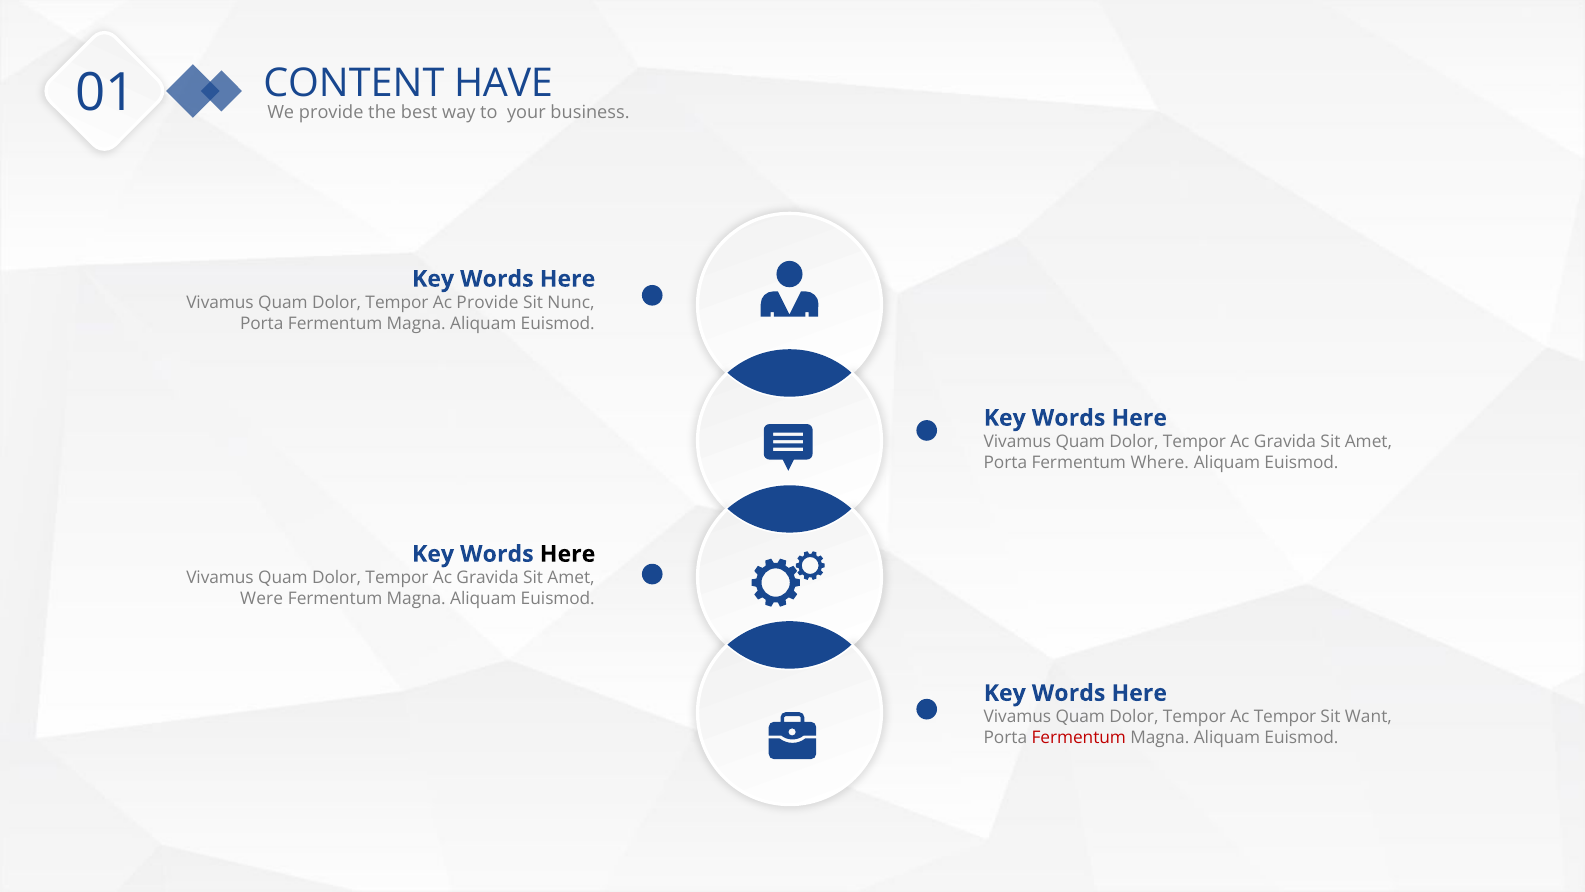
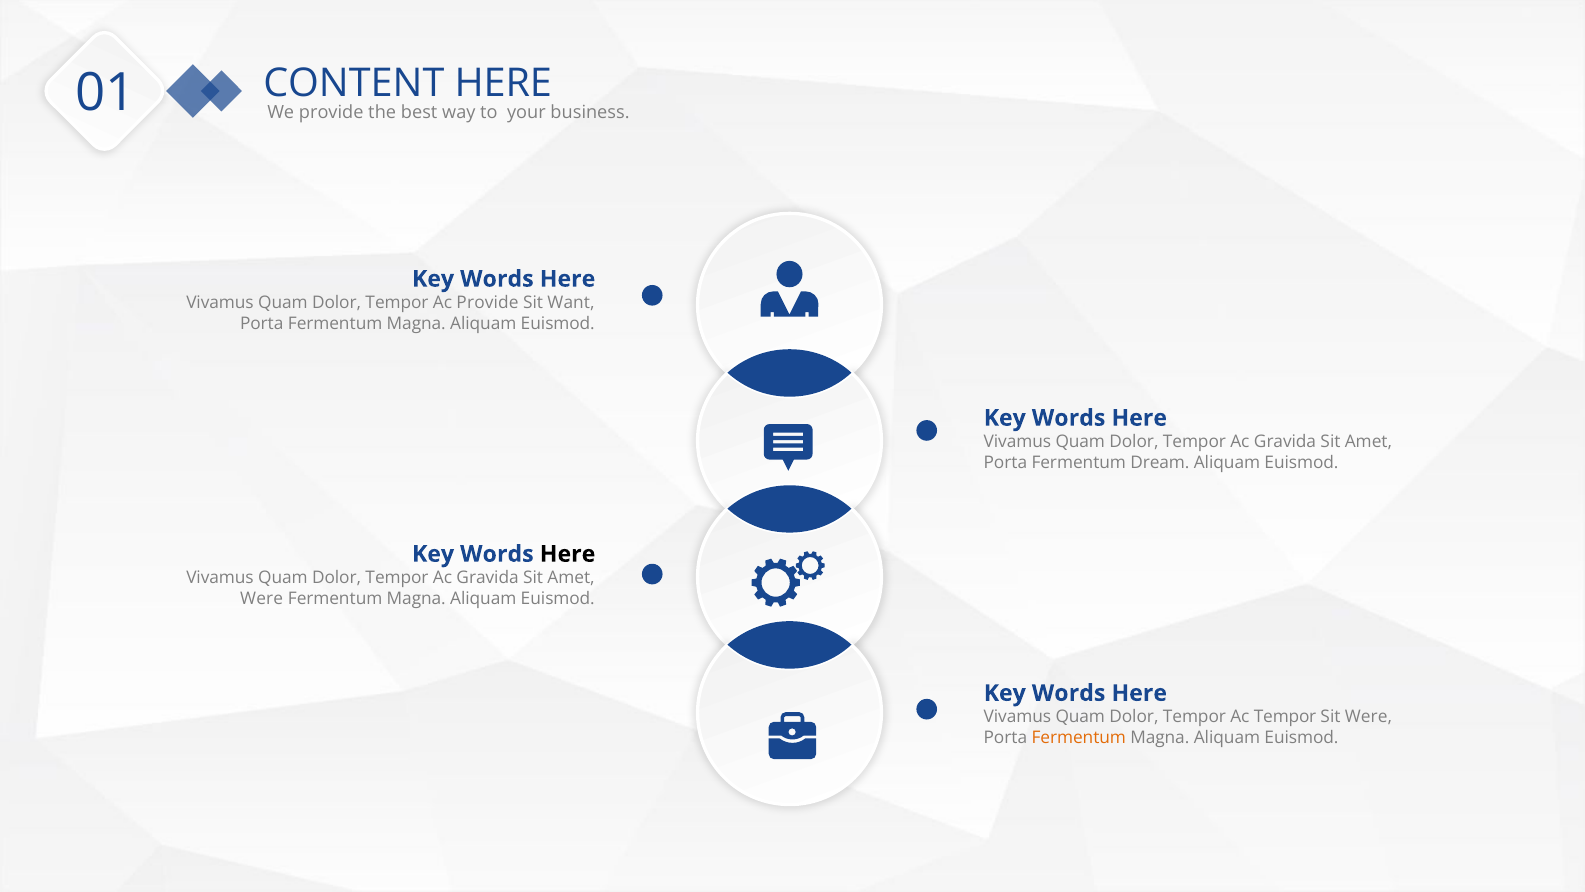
CONTENT HAVE: HAVE -> HERE
Nunc: Nunc -> Want
Where: Where -> Dream
Sit Want: Want -> Were
Fermentum at (1079, 737) colour: red -> orange
